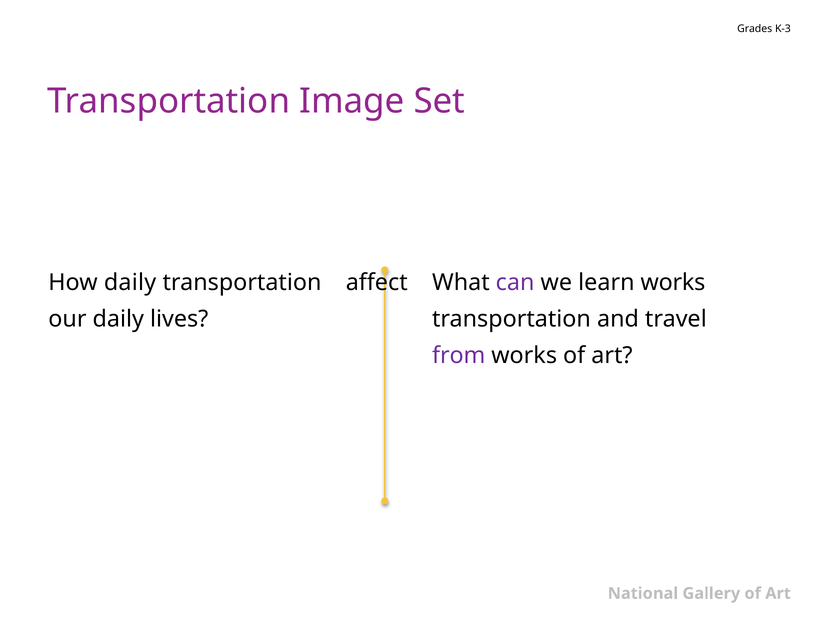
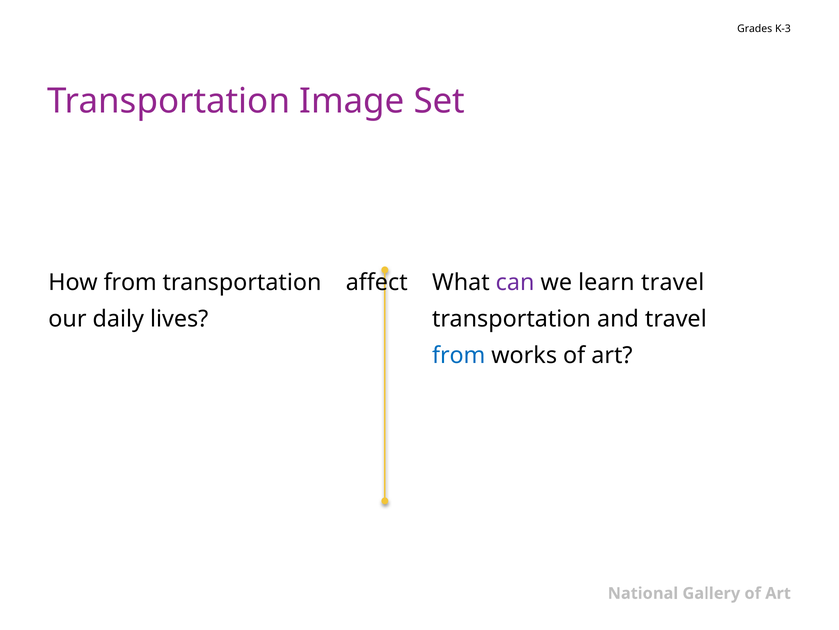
How daily: daily -> from
learn works: works -> travel
from at (459, 355) colour: purple -> blue
